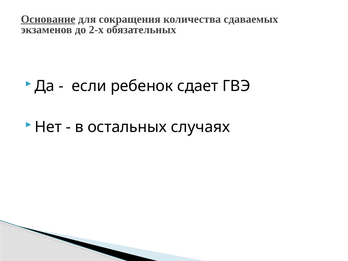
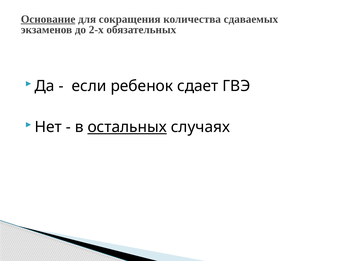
остальных underline: none -> present
